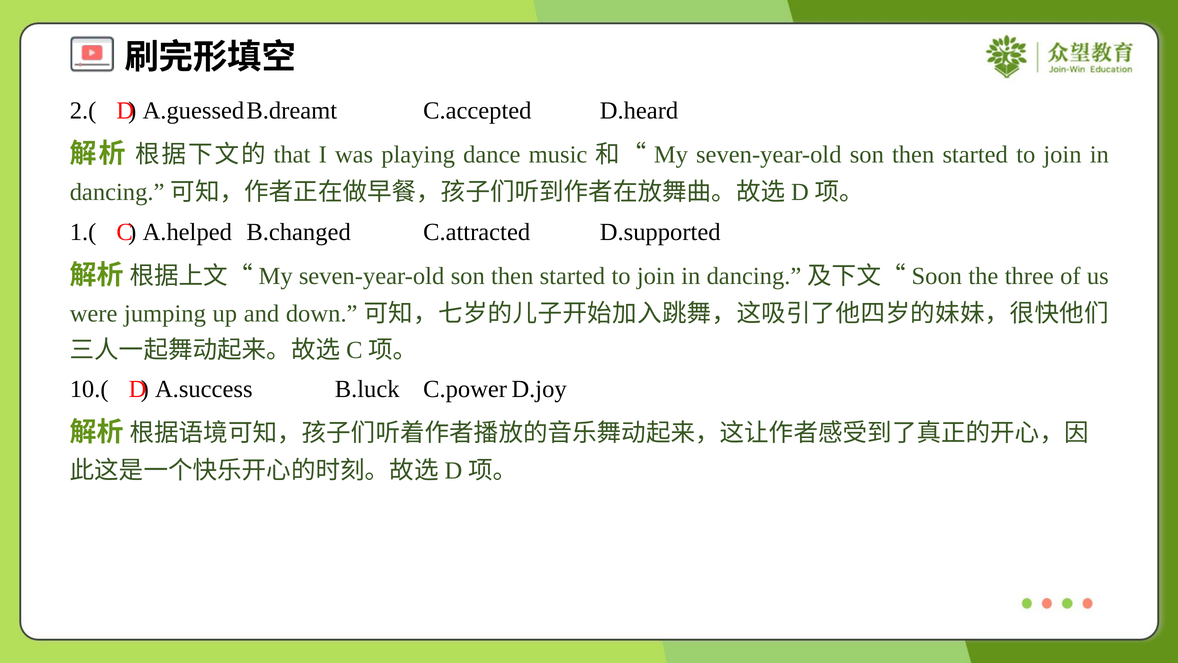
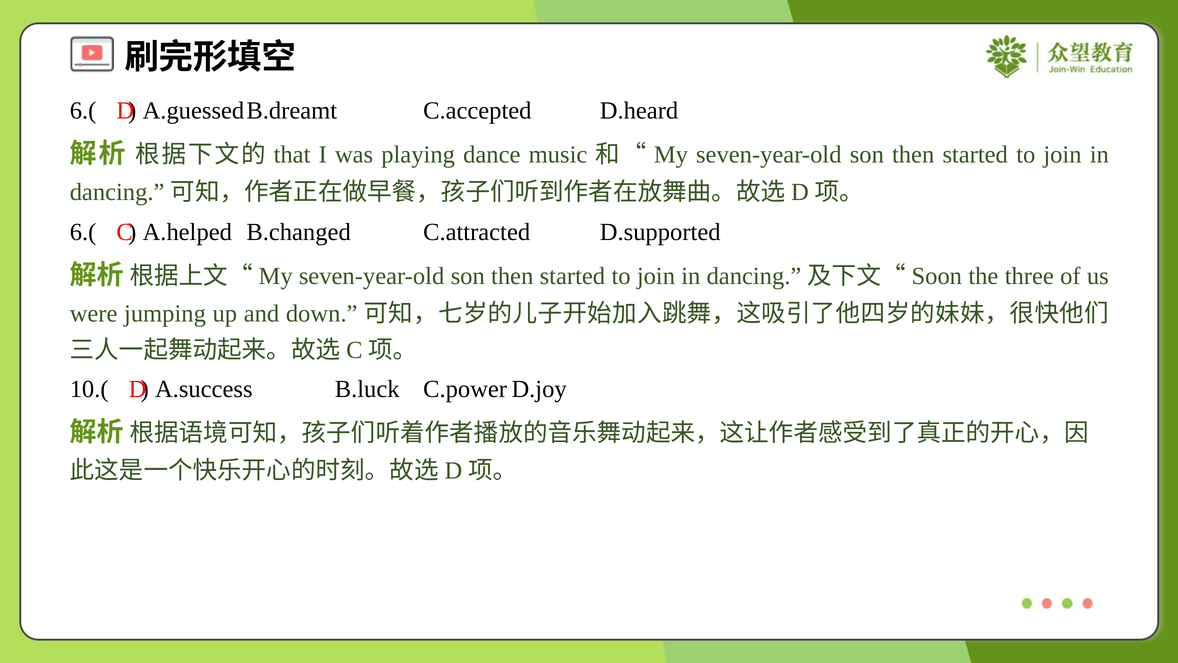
2.( at (83, 110): 2.( -> 6.(
1.( at (83, 232): 1.( -> 6.(
